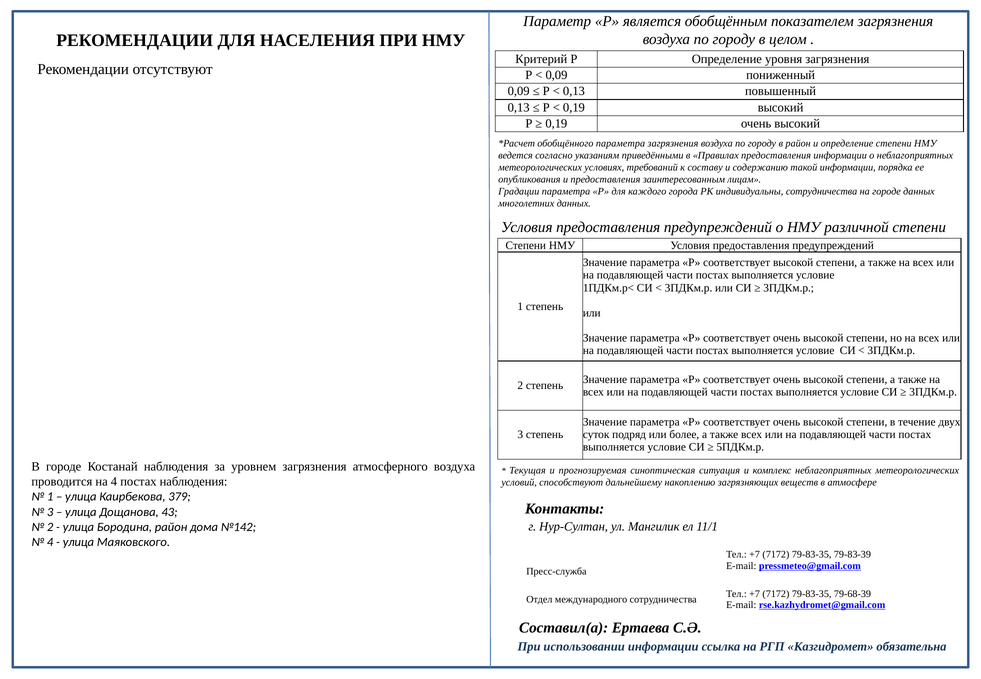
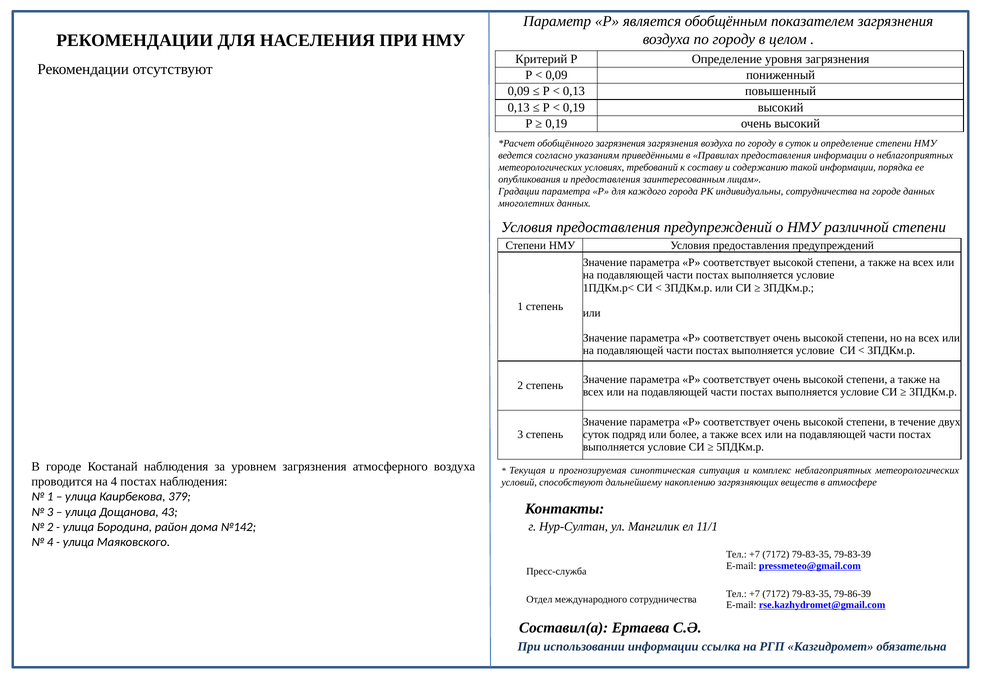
обобщённого параметра: параметра -> загрязнения
в район: район -> суток
79-68-39: 79-68-39 -> 79-86-39
